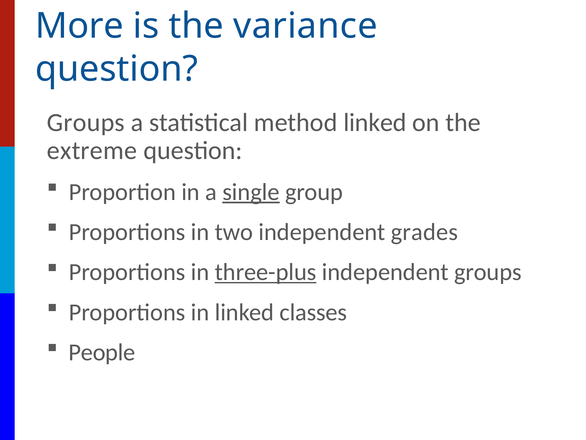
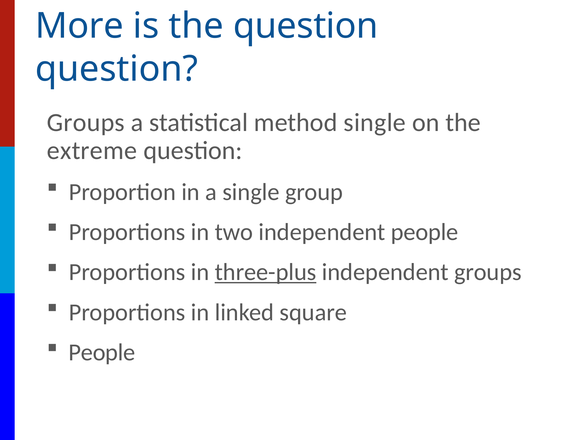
the variance: variance -> question
method linked: linked -> single
single at (251, 192) underline: present -> none
independent grades: grades -> people
classes: classes -> square
